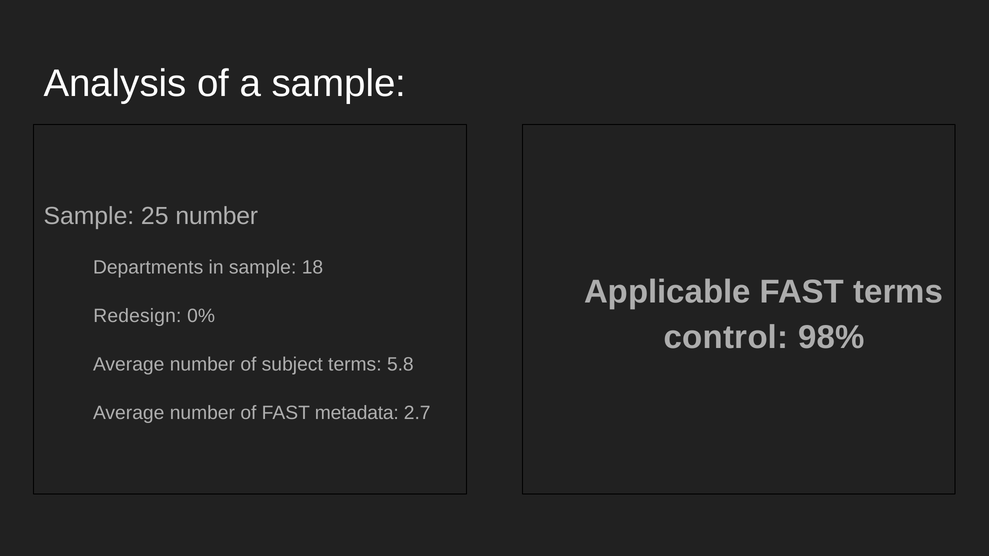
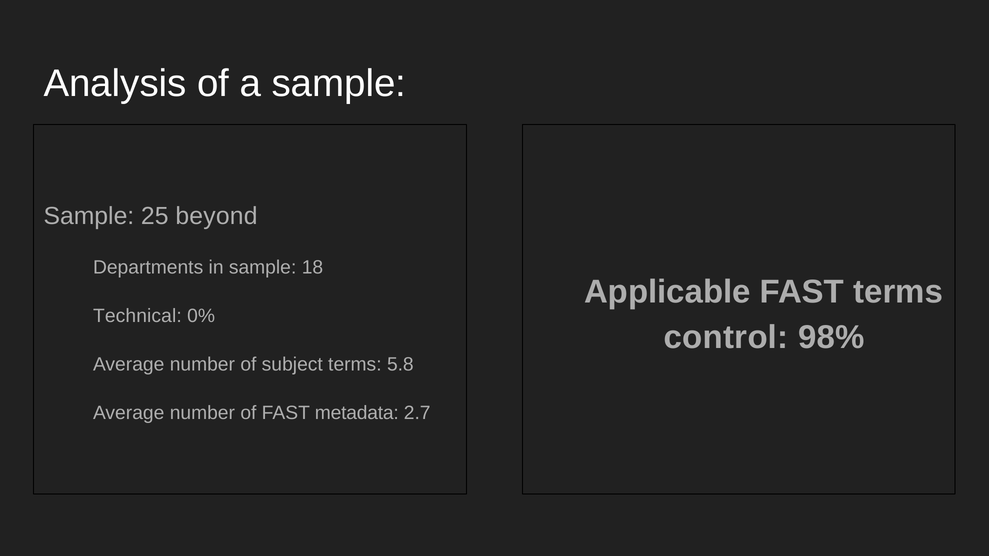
25 number: number -> beyond
Redesign: Redesign -> Technical
